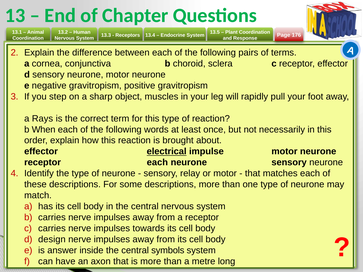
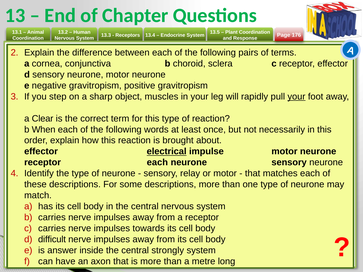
your at (296, 97) underline: none -> present
Rays: Rays -> Clear
design: design -> difficult
symbols: symbols -> strongly
